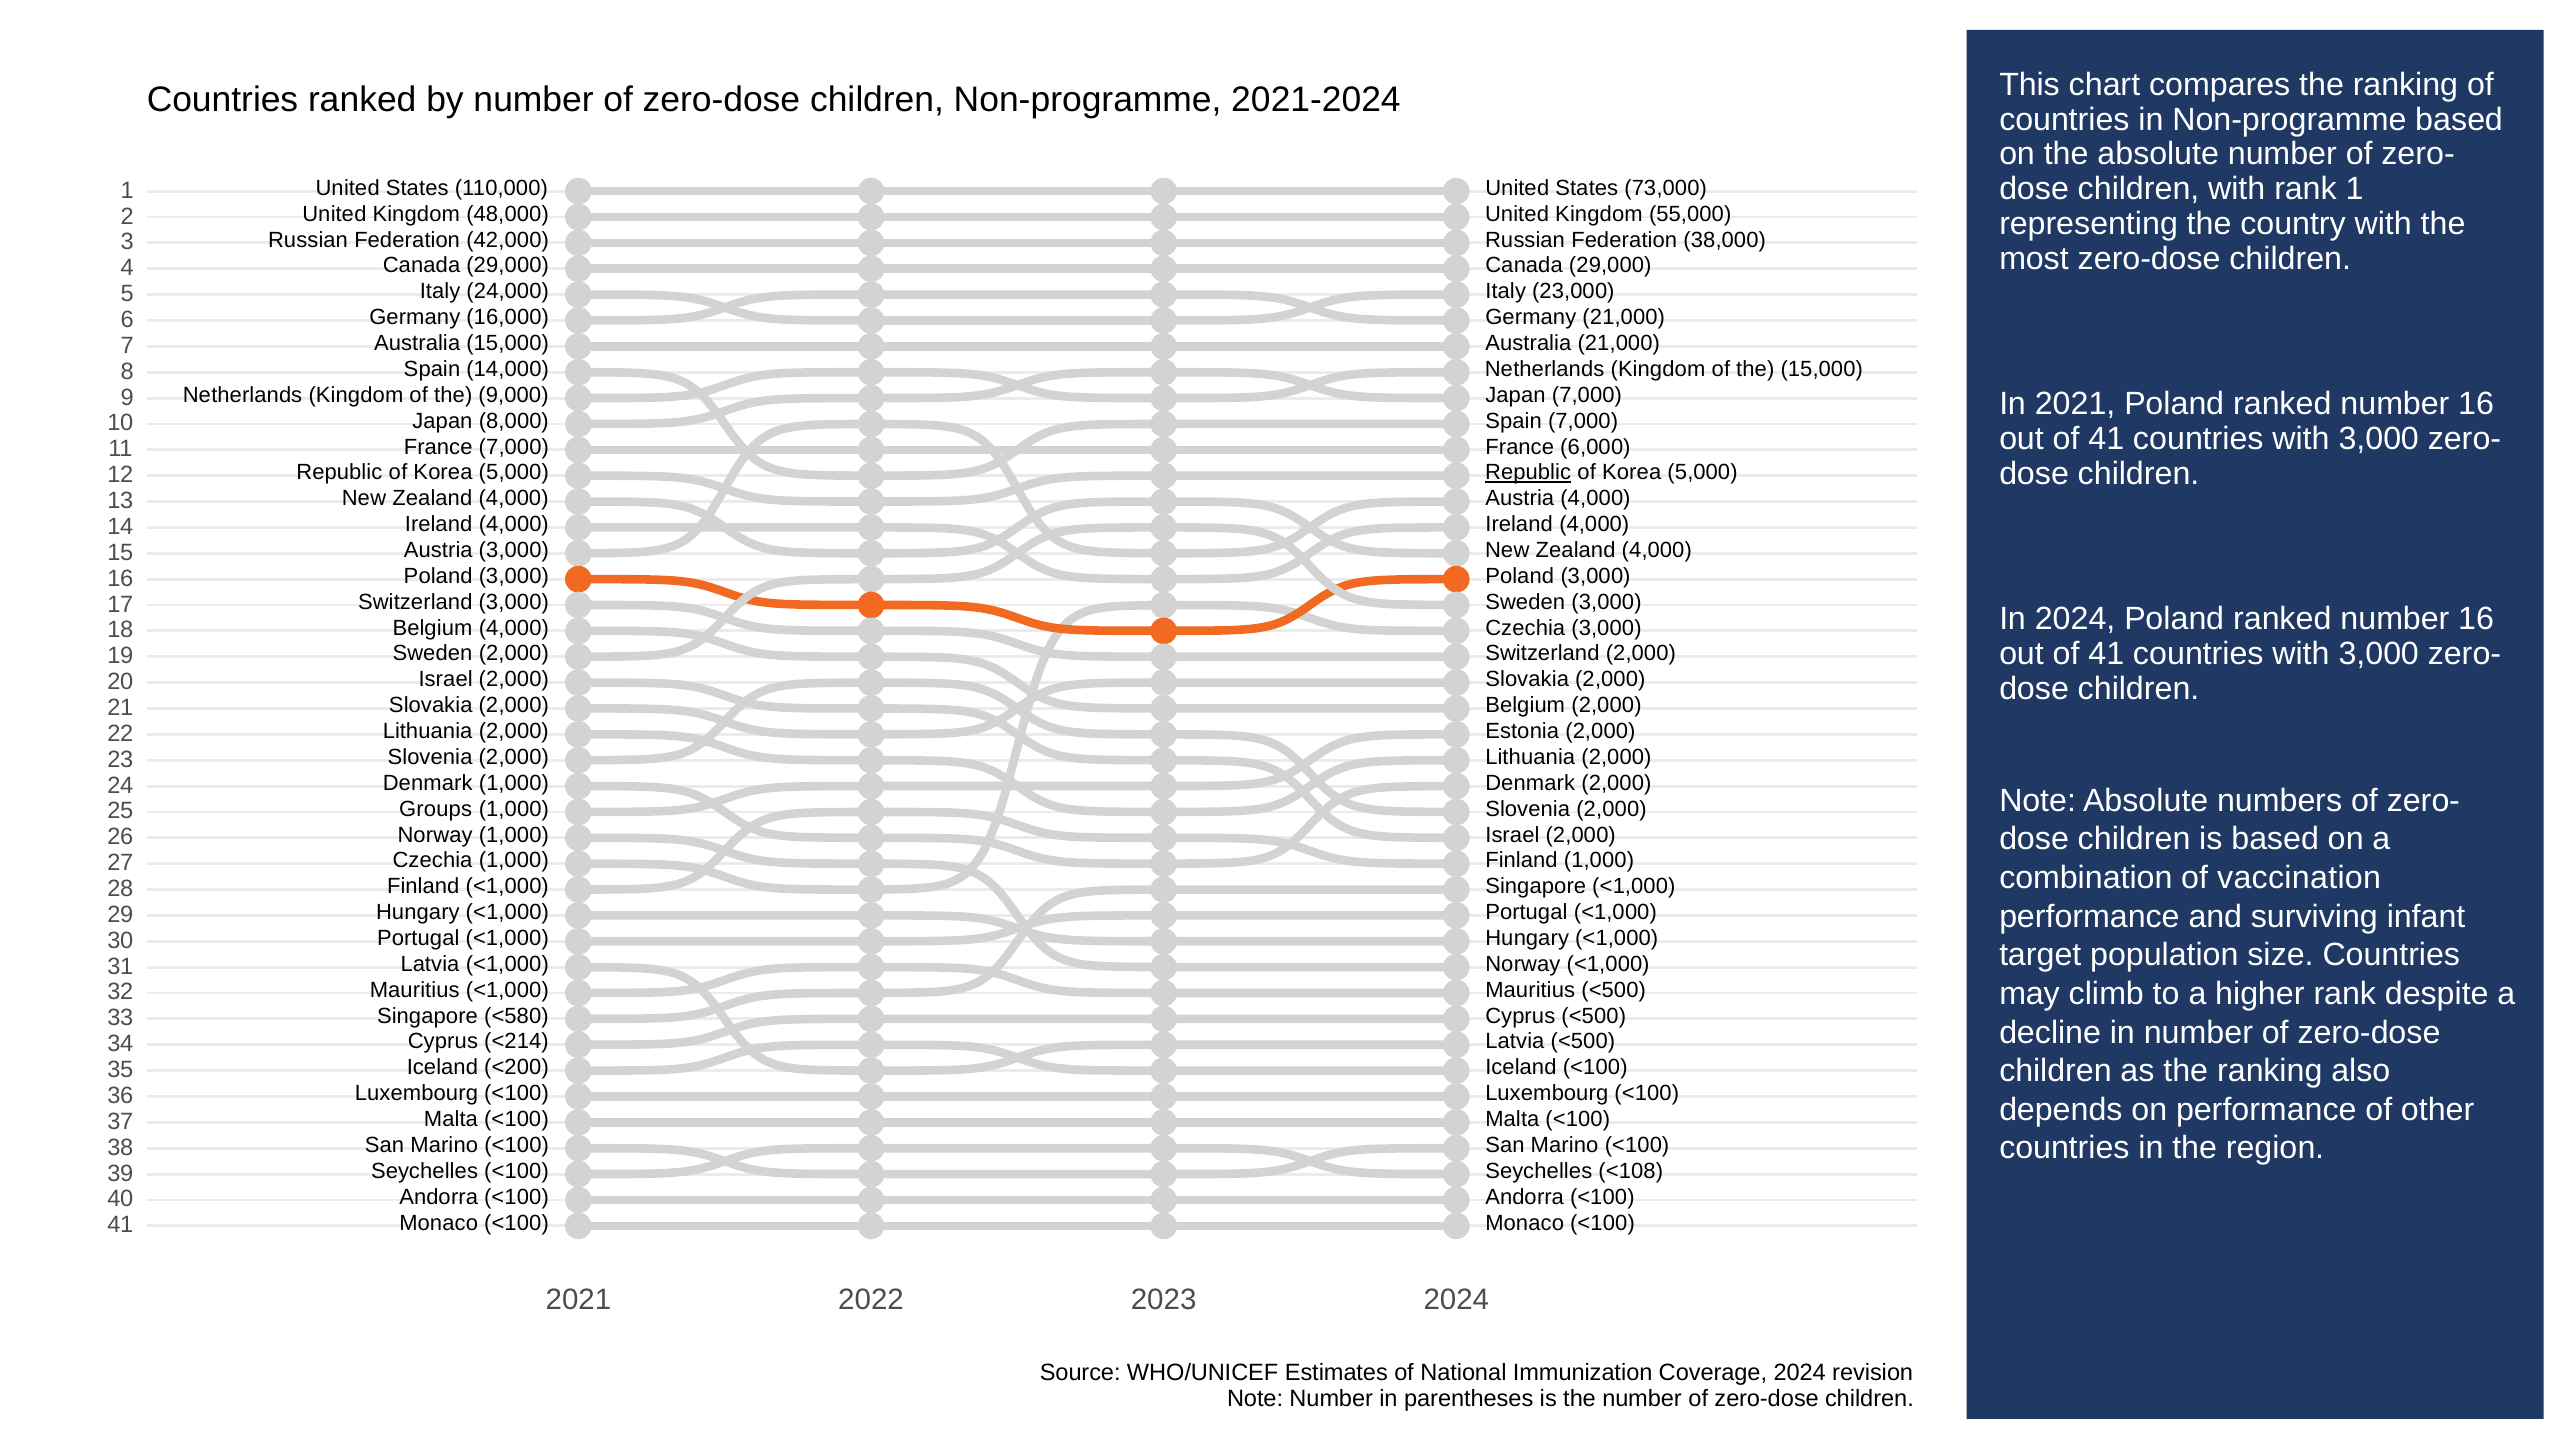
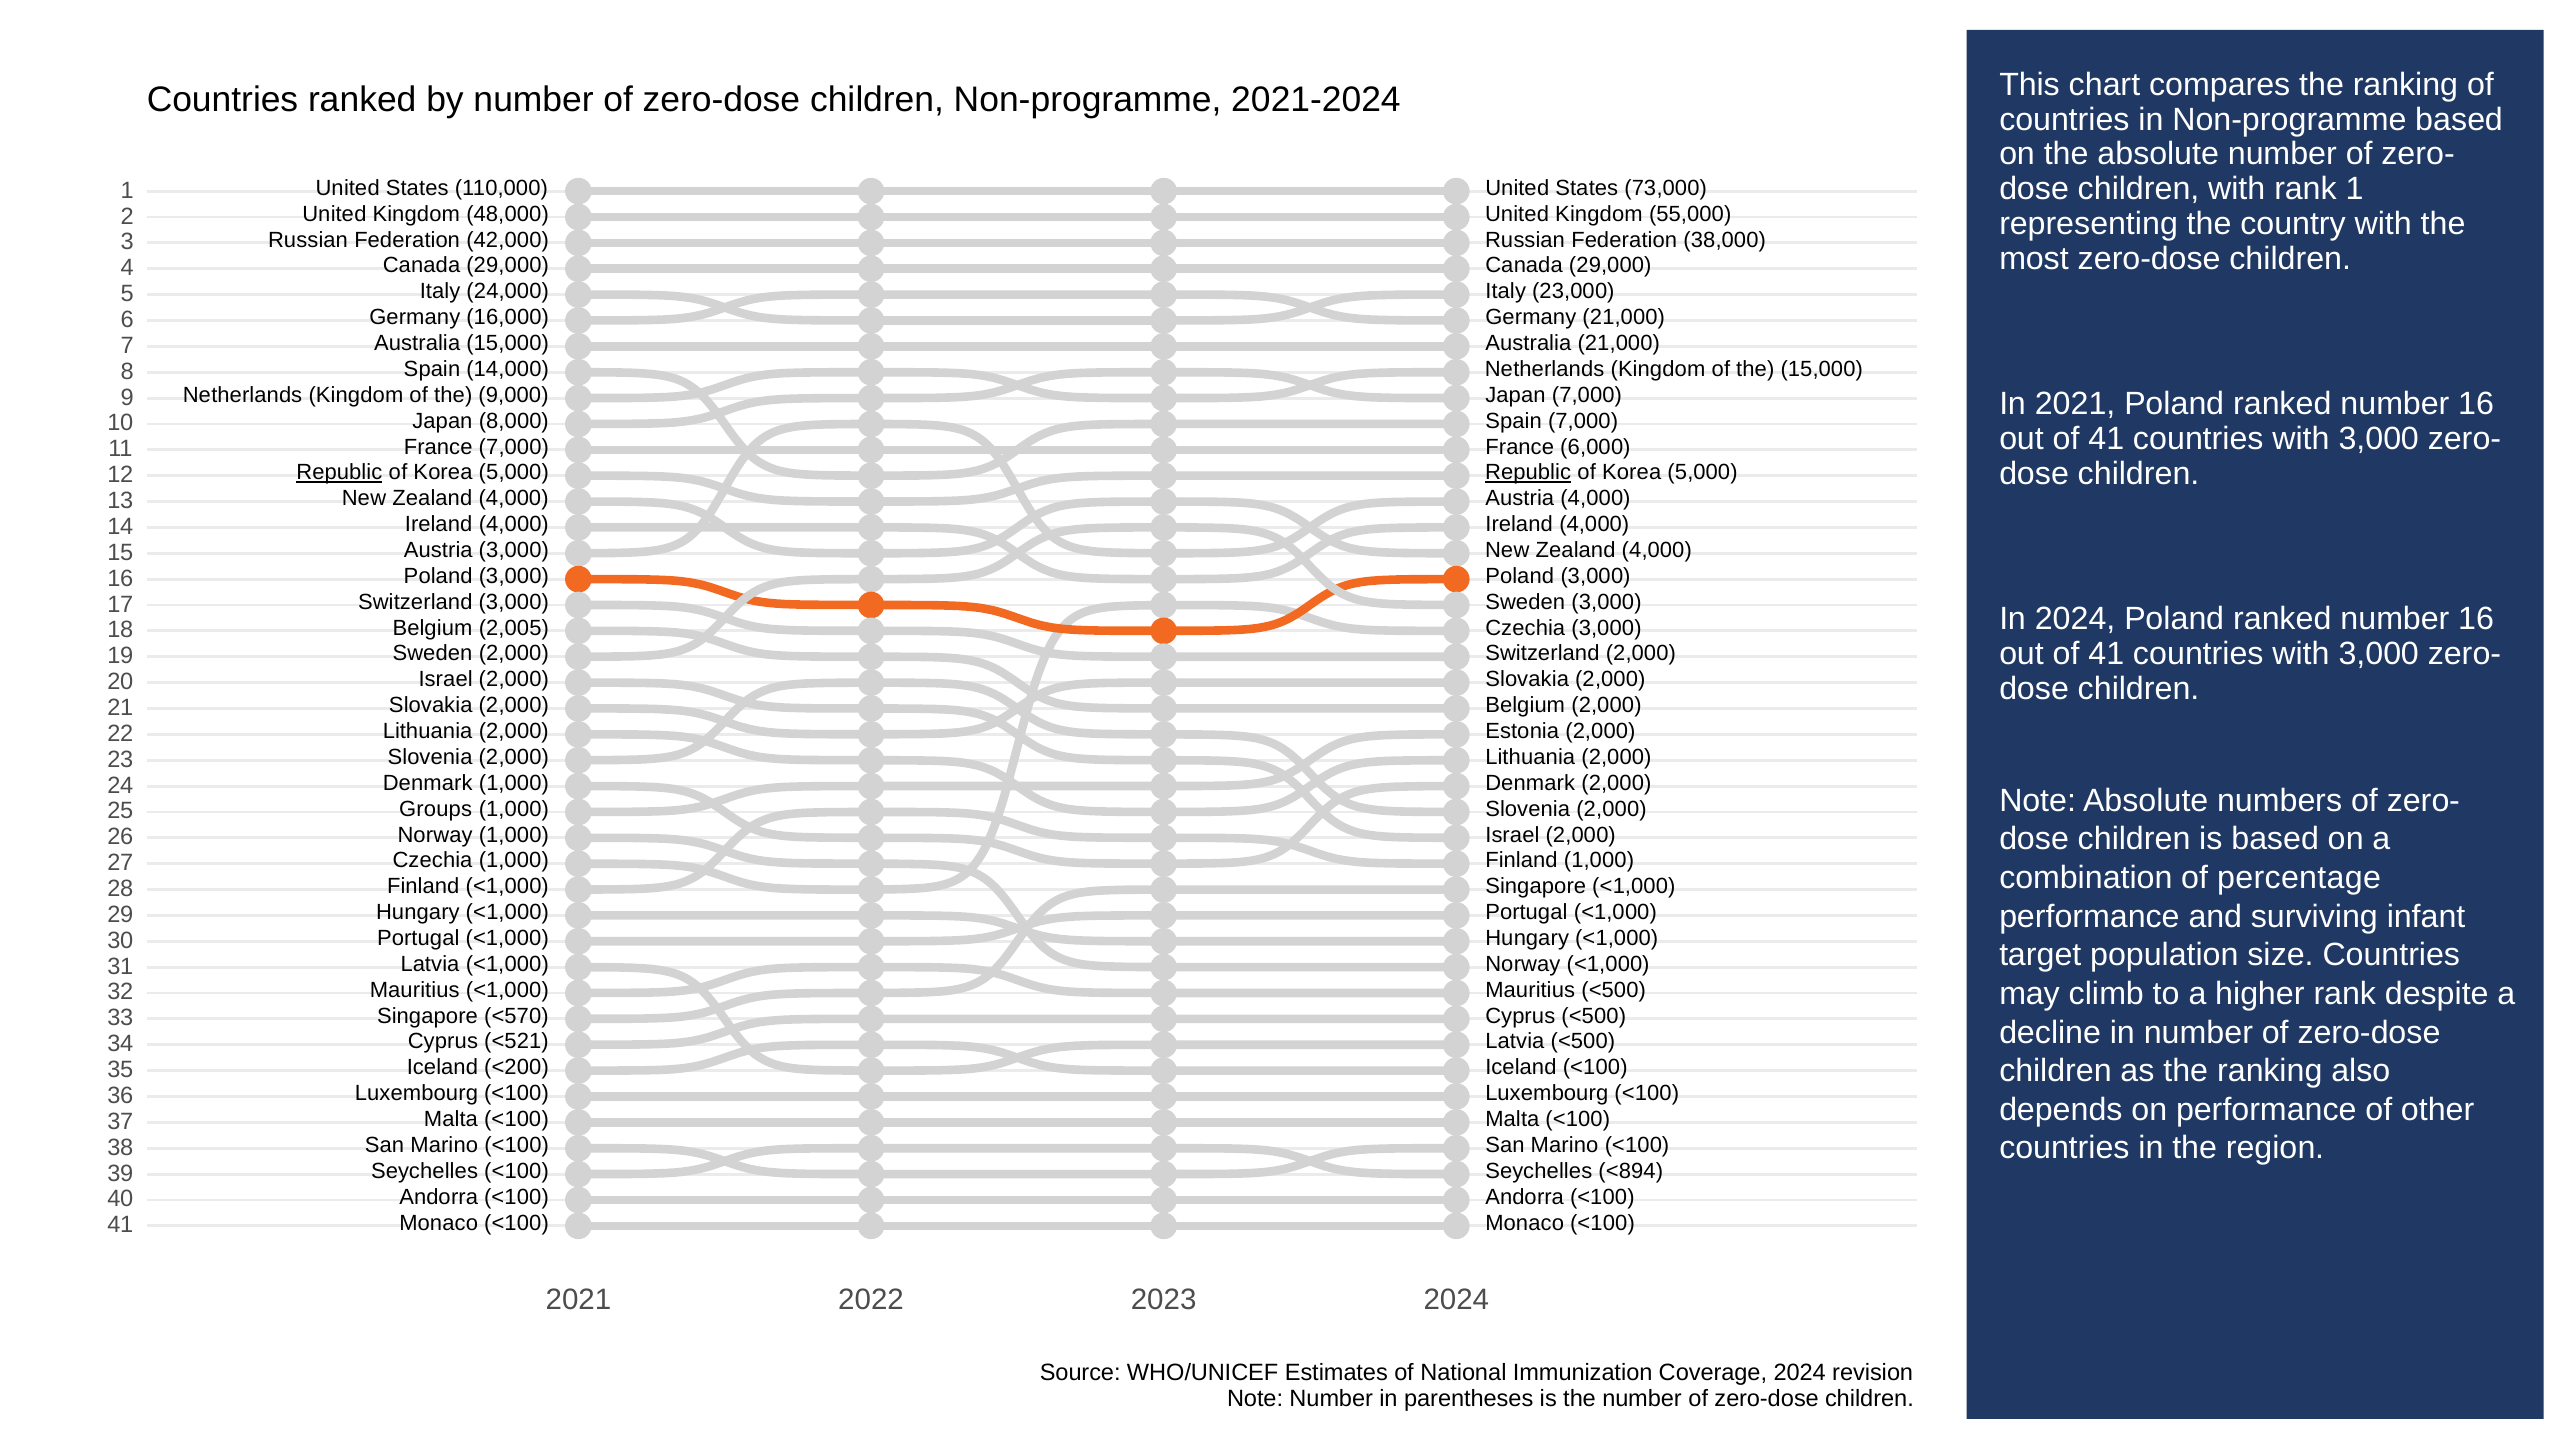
Republic at (339, 473) underline: none -> present
Belgium 4,000: 4,000 -> 2,005
vaccination: vaccination -> percentage
<580: <580 -> <570
<214: <214 -> <521
<108: <108 -> <894
